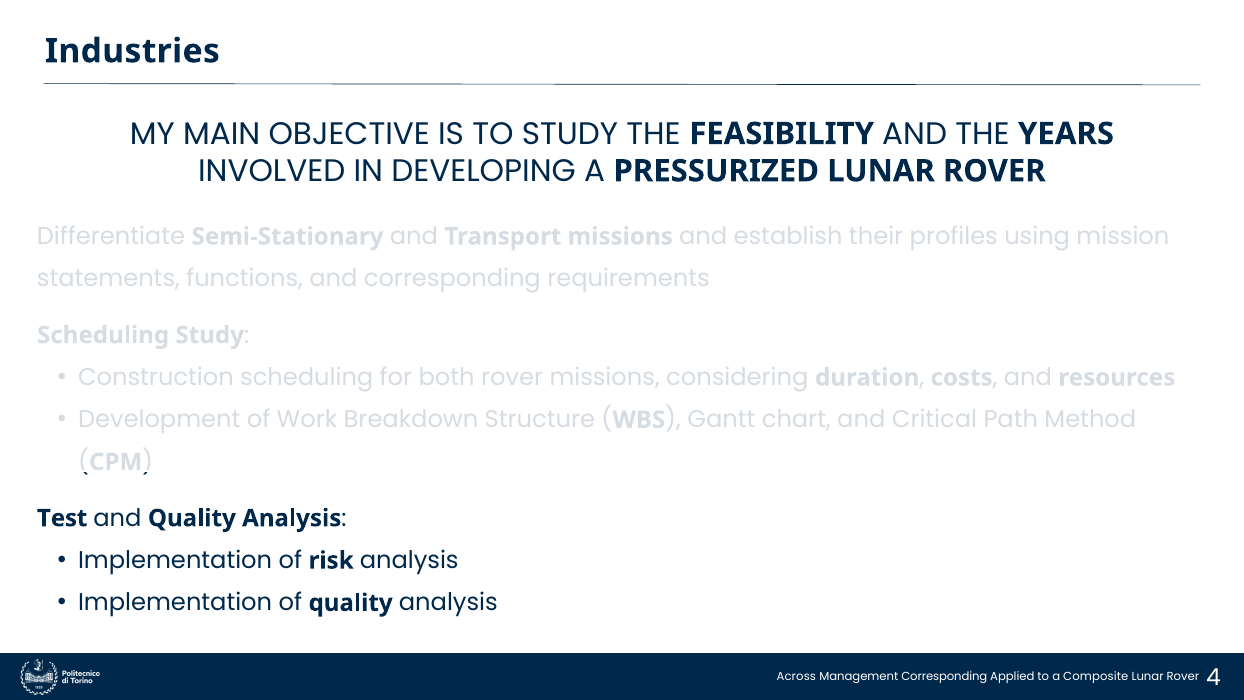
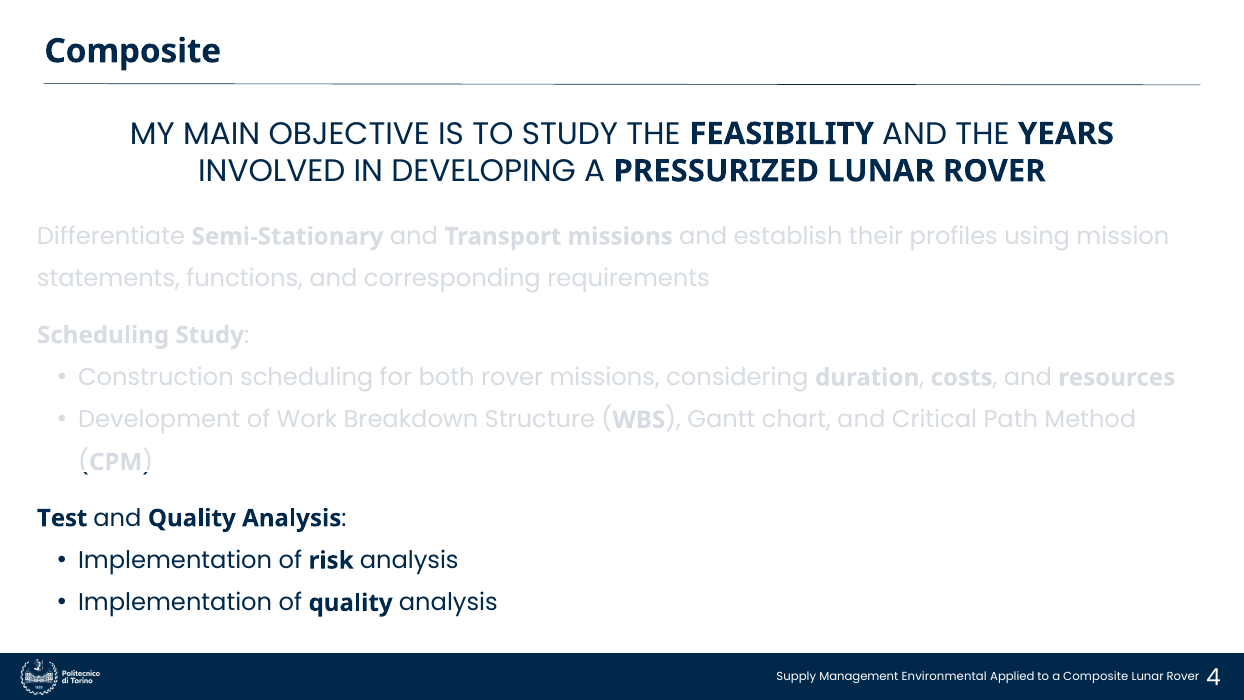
Industries at (132, 51): Industries -> Composite
Across: Across -> Supply
Management Corresponding: Corresponding -> Environmental
